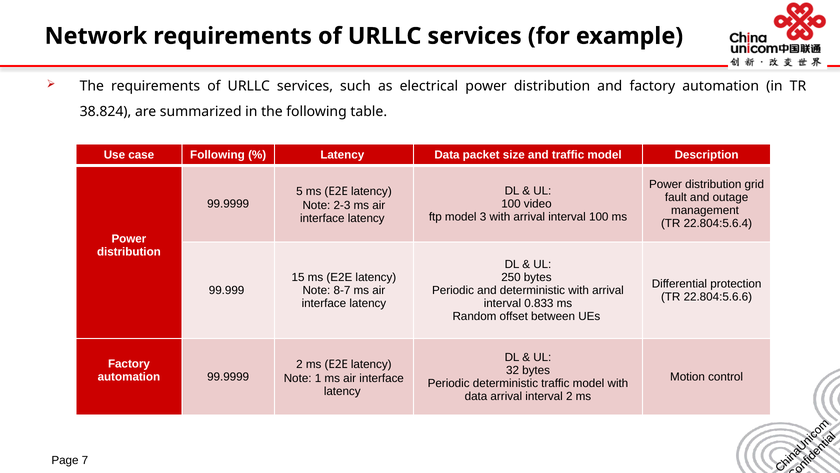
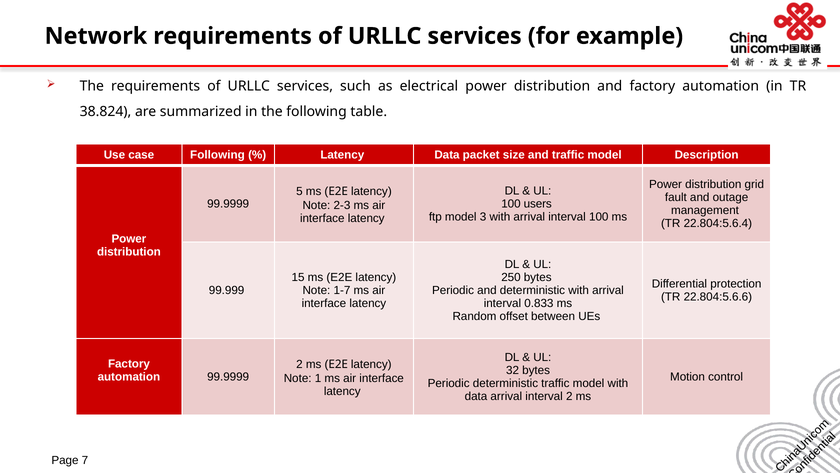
video: video -> users
8-7: 8-7 -> 1-7
